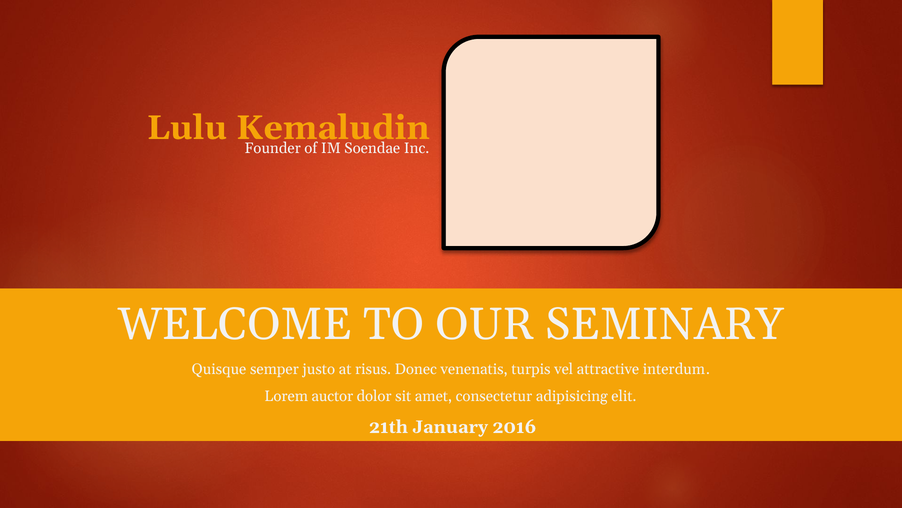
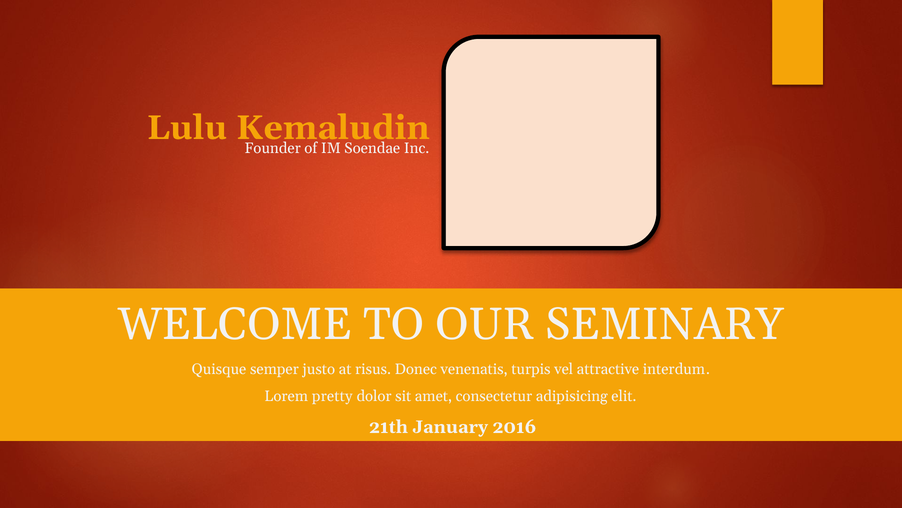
auctor: auctor -> pretty
